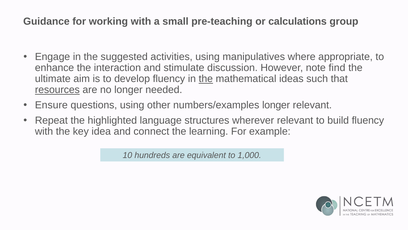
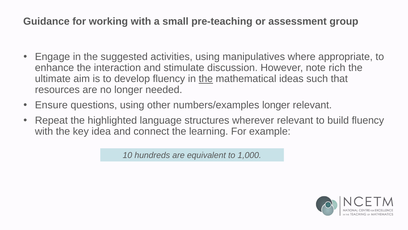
calculations: calculations -> assessment
find: find -> rich
resources underline: present -> none
